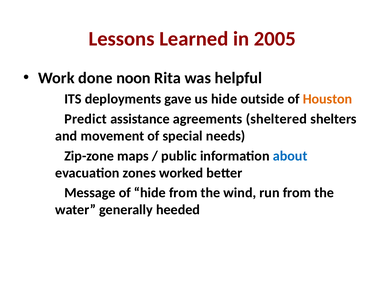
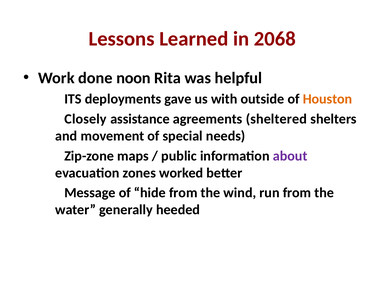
2005: 2005 -> 2068
us hide: hide -> with
Predict: Predict -> Closely
about colour: blue -> purple
